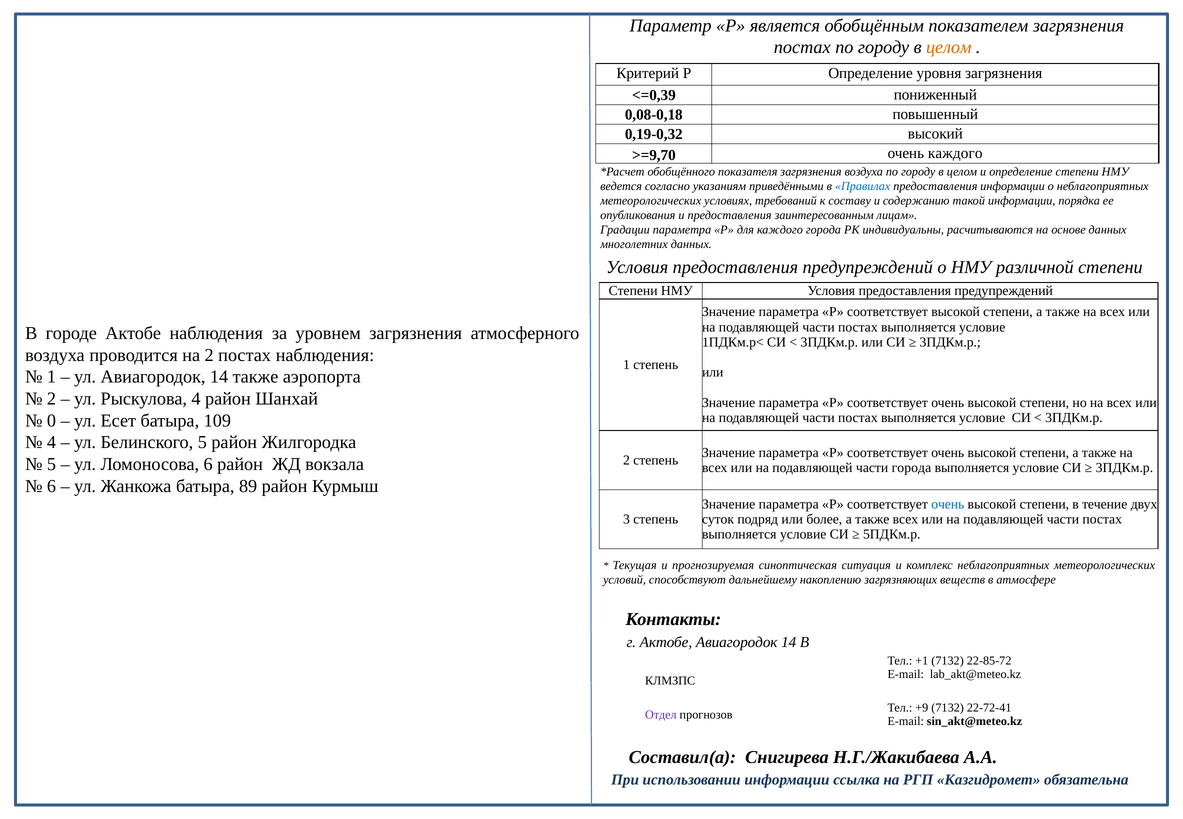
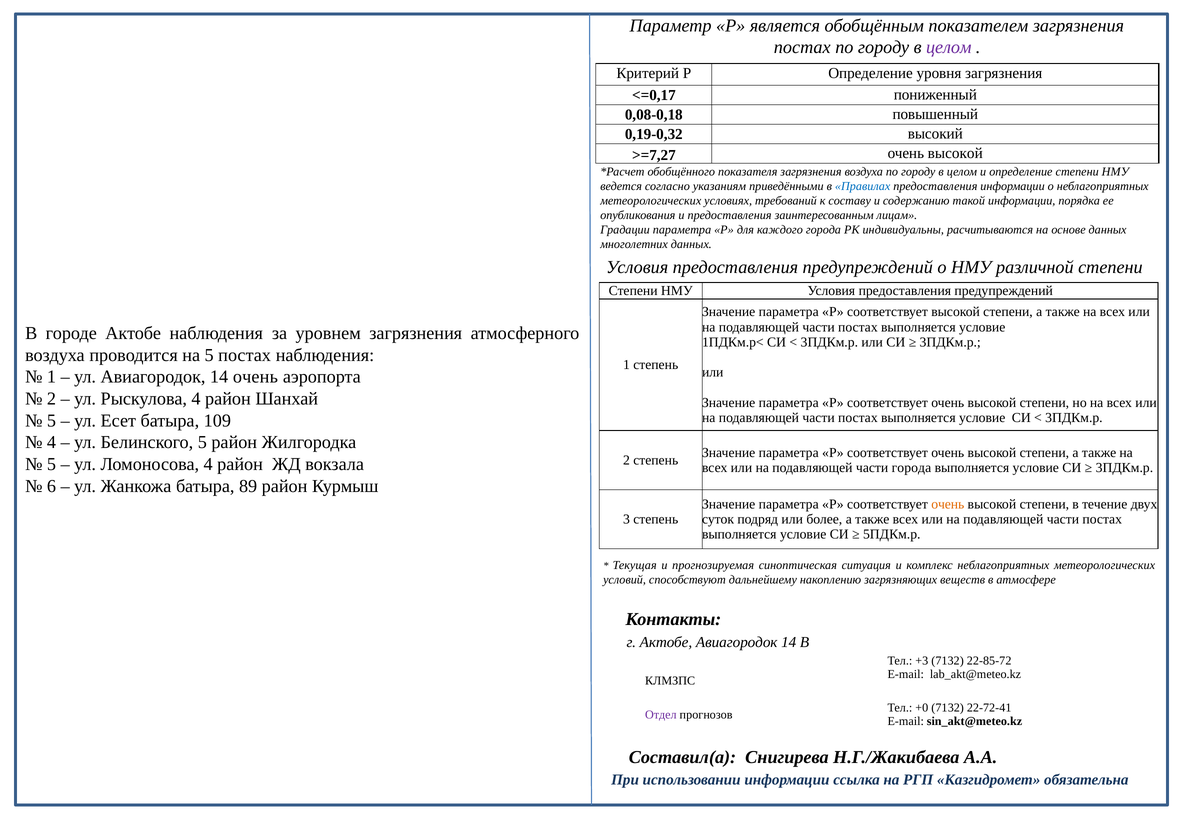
целом at (949, 47) colour: orange -> purple
<=0,39: <=0,39 -> <=0,17
>=9,70: >=9,70 -> >=7,27
каждого at (955, 153): каждого -> высокой
на 2: 2 -> 5
14 также: также -> очень
0 at (52, 421): 0 -> 5
Ломоносова 6: 6 -> 4
очень at (948, 504) colour: blue -> orange
+1: +1 -> +3
+9: +9 -> +0
